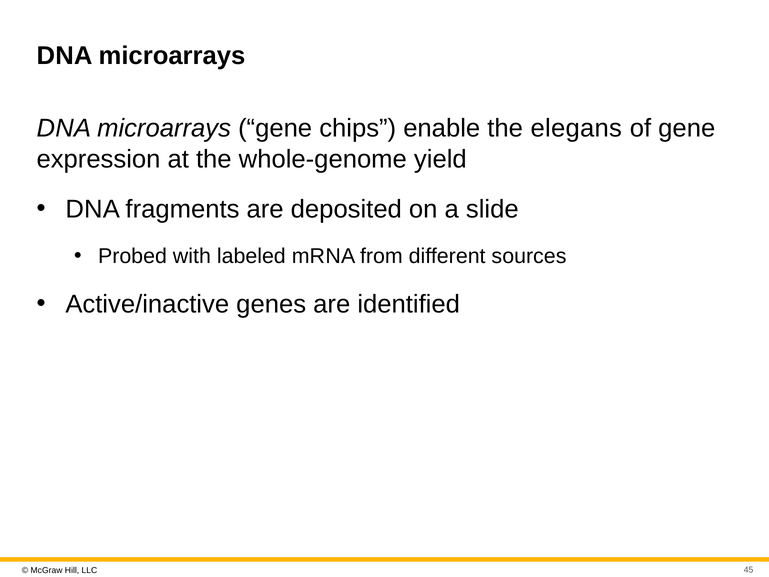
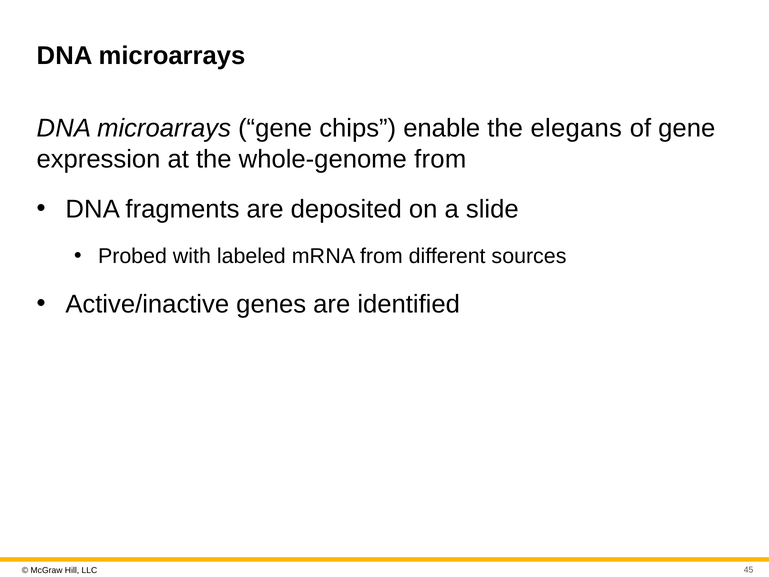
whole-genome yield: yield -> from
